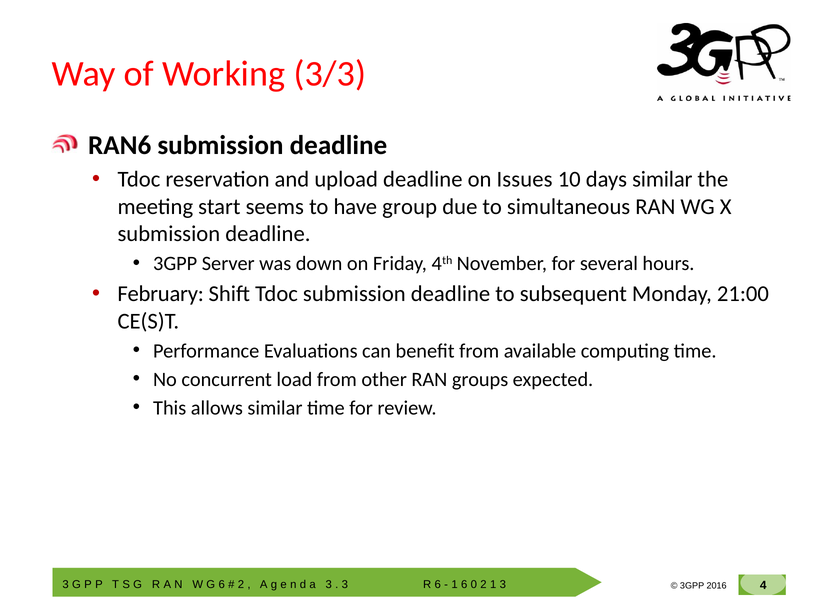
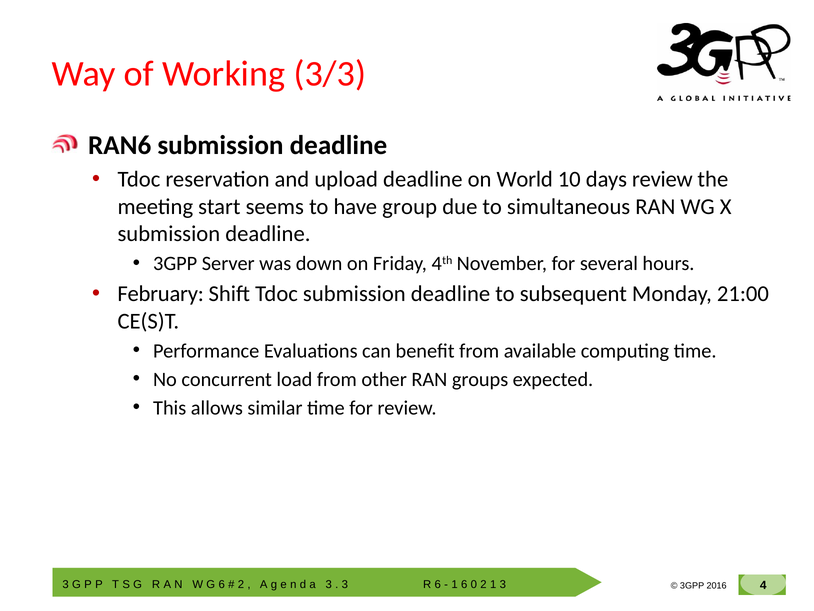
Issues: Issues -> World
days similar: similar -> review
